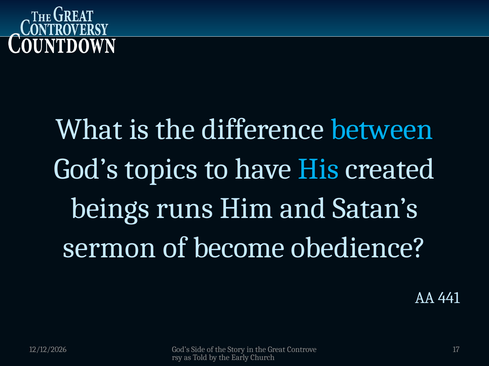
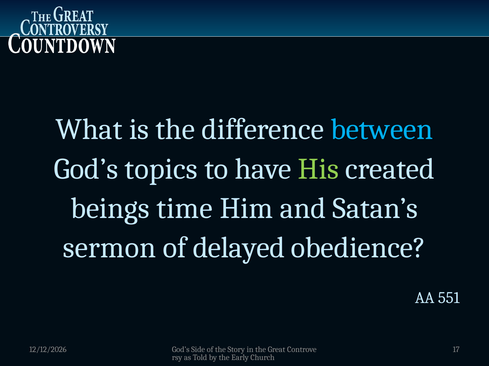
His colour: light blue -> light green
runs: runs -> time
become: become -> delayed
441: 441 -> 551
